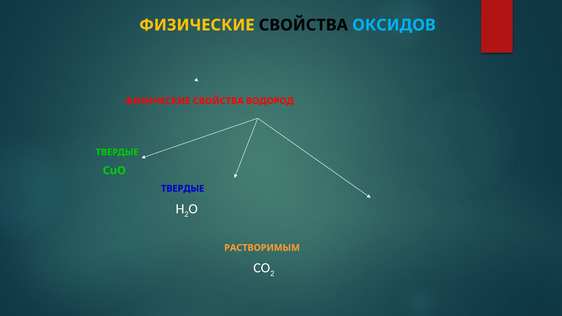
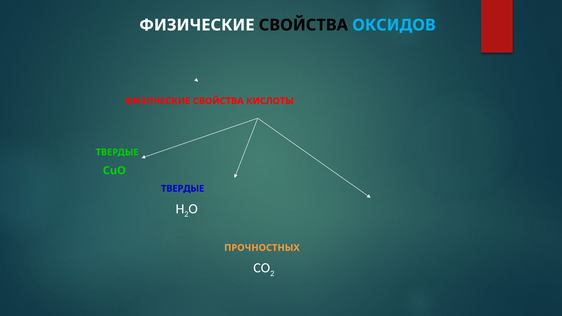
ФИЗИЧЕСКИЕ at (197, 25) colour: yellow -> white
ВОДОРОД: ВОДОРОД -> КИСЛОТЫ
РАСТВОРИМЫМ: РАСТВОРИМЫМ -> ПРОЧНОСТНЫХ
